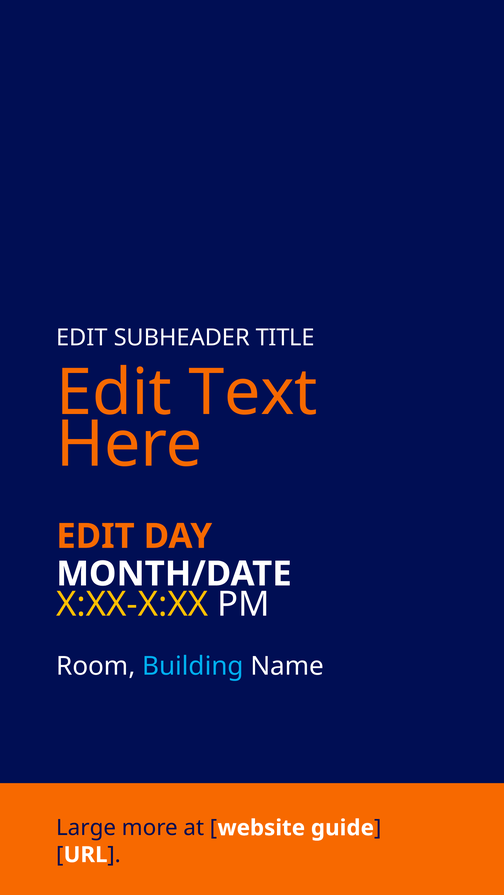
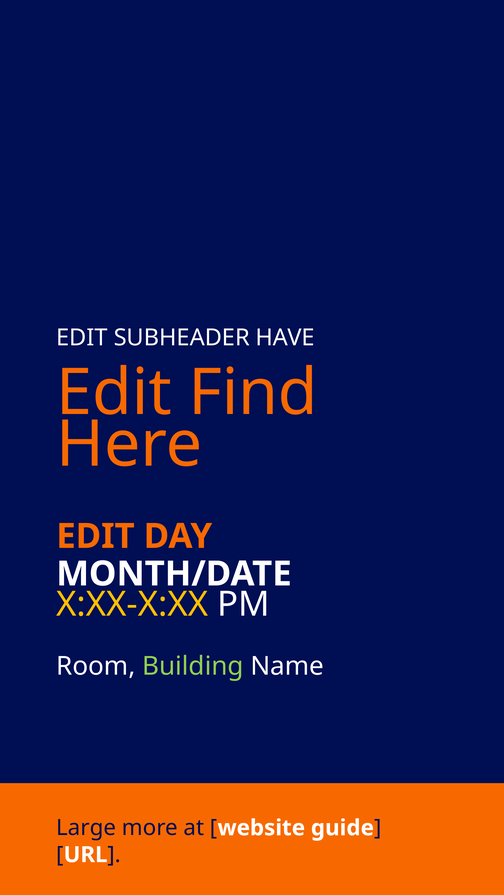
TITLE: TITLE -> HAVE
Text: Text -> Find
Building colour: light blue -> light green
